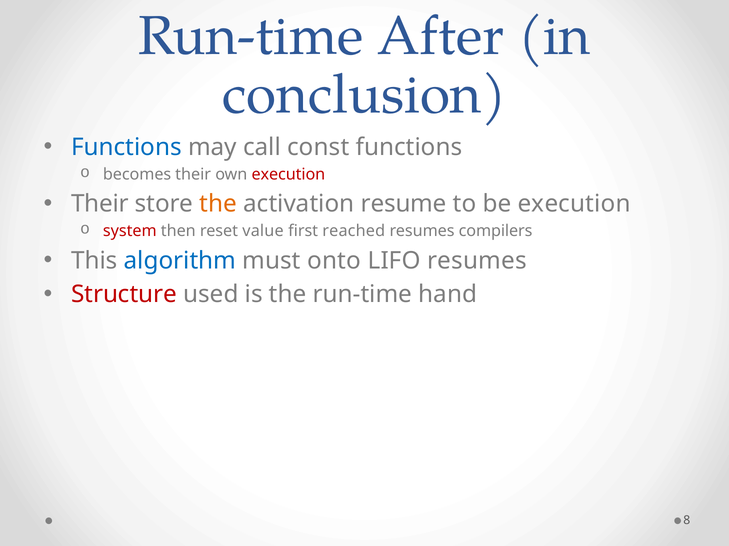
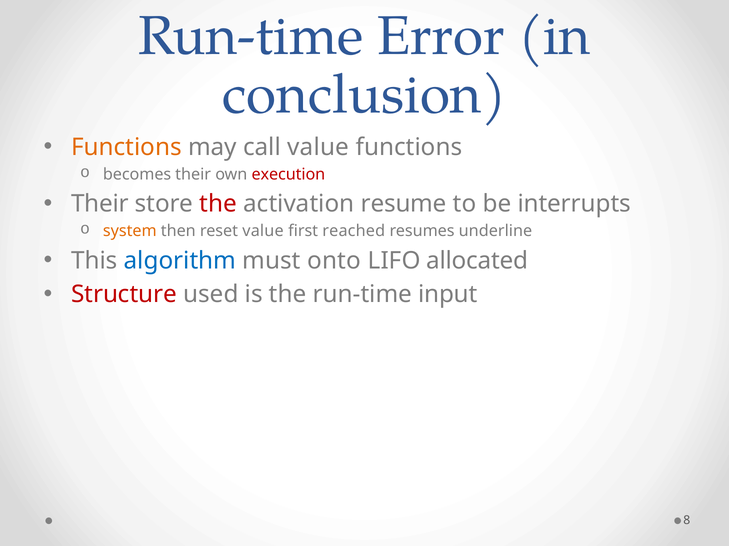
After: After -> Error
Functions at (126, 148) colour: blue -> orange
call const: const -> value
the at (218, 204) colour: orange -> red
be execution: execution -> interrupts
system colour: red -> orange
compilers: compilers -> underline
LIFO resumes: resumes -> allocated
hand: hand -> input
